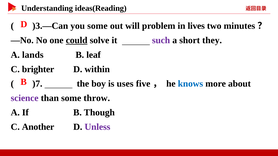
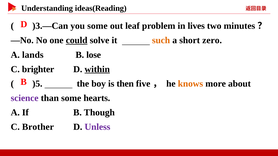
will: will -> leaf
such colour: purple -> orange
they: they -> zero
leaf: leaf -> lose
within underline: none -> present
)7: )7 -> )5
uses: uses -> then
knows colour: blue -> orange
throw: throw -> hearts
Another: Another -> Brother
